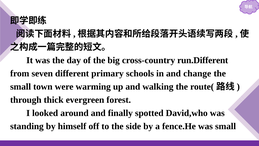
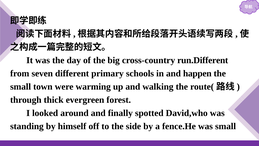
change: change -> happen
